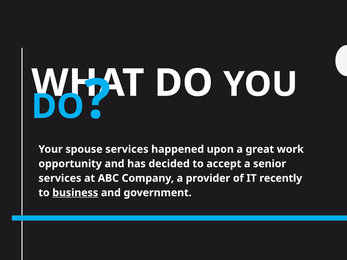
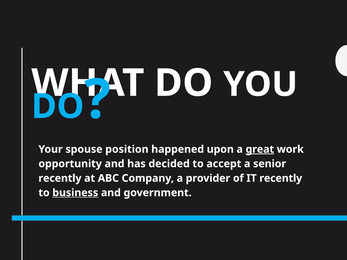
spouse services: services -> position
great underline: none -> present
services at (60, 178): services -> recently
